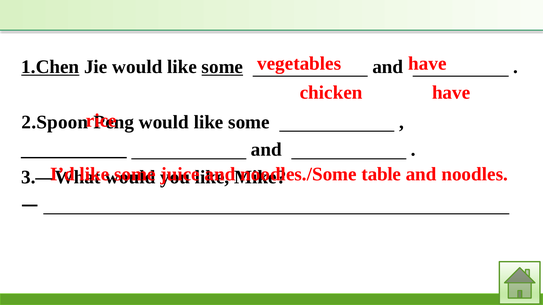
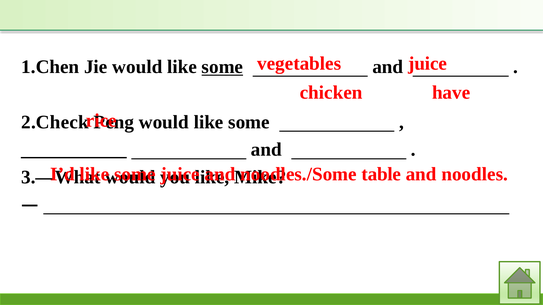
vegetables have: have -> juice
1.Chen underline: present -> none
2.Spoon: 2.Spoon -> 2.Check
